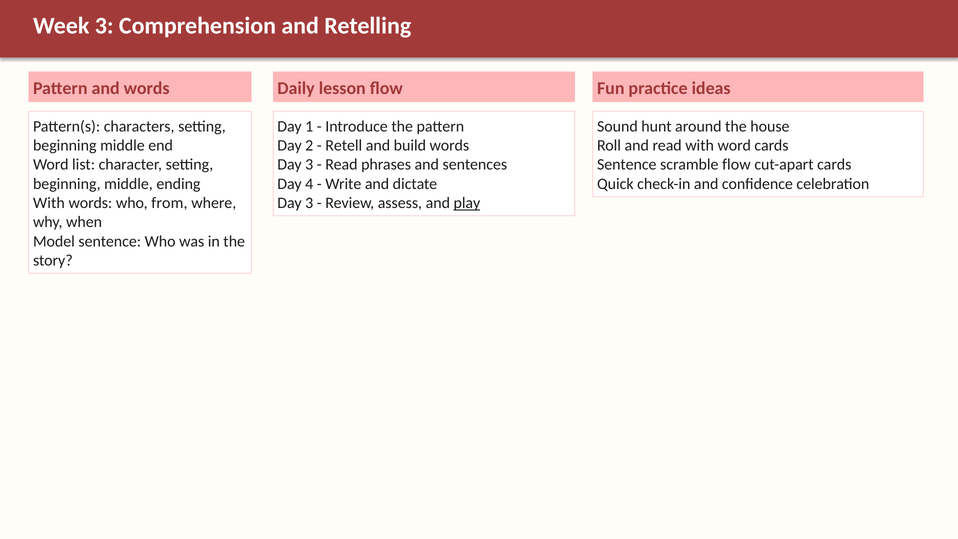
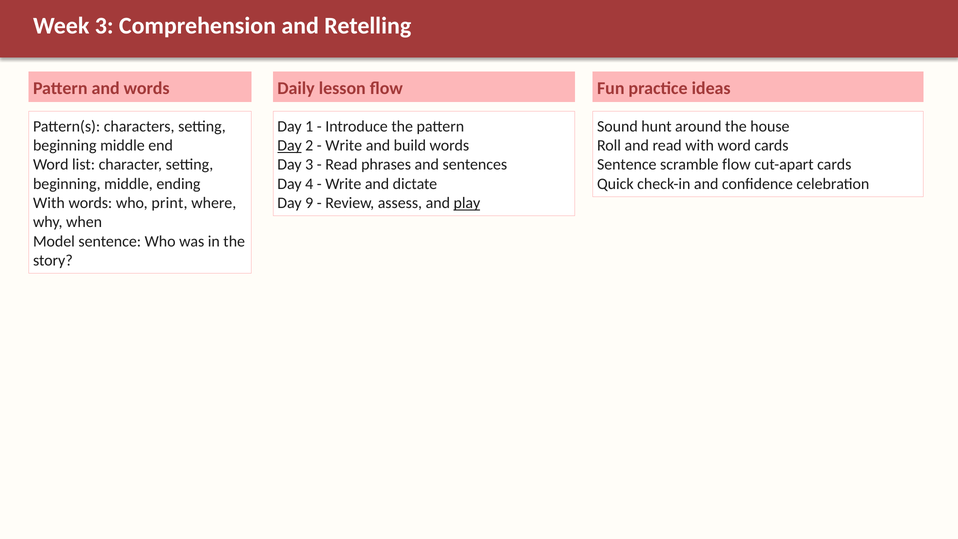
Day at (290, 146) underline: none -> present
Retell at (344, 146): Retell -> Write
from: from -> print
3 at (309, 203): 3 -> 9
